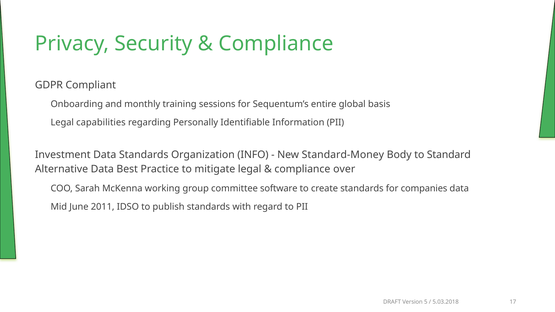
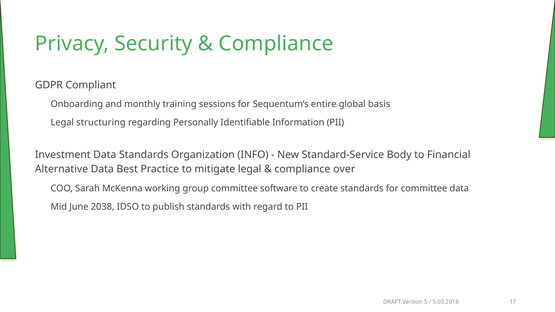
capabilities: capabilities -> structuring
Standard-Money: Standard-Money -> Standard-Service
Standard: Standard -> Financial
for companies: companies -> committee
2011: 2011 -> 2038
